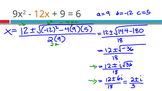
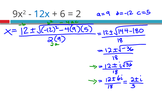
12x colour: orange -> blue
9: 9 -> 6
6: 6 -> 2
